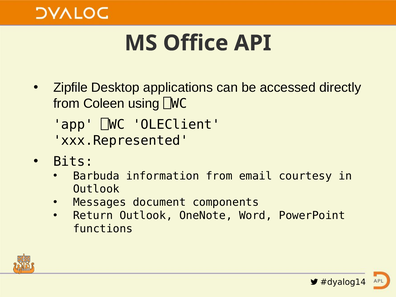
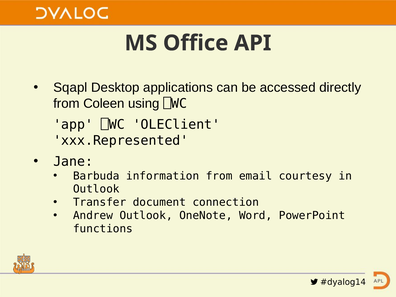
Zipfile: Zipfile -> Sqapl
Bits: Bits -> Jane
Messages: Messages -> Transfer
components: components -> connection
Return: Return -> Andrew
